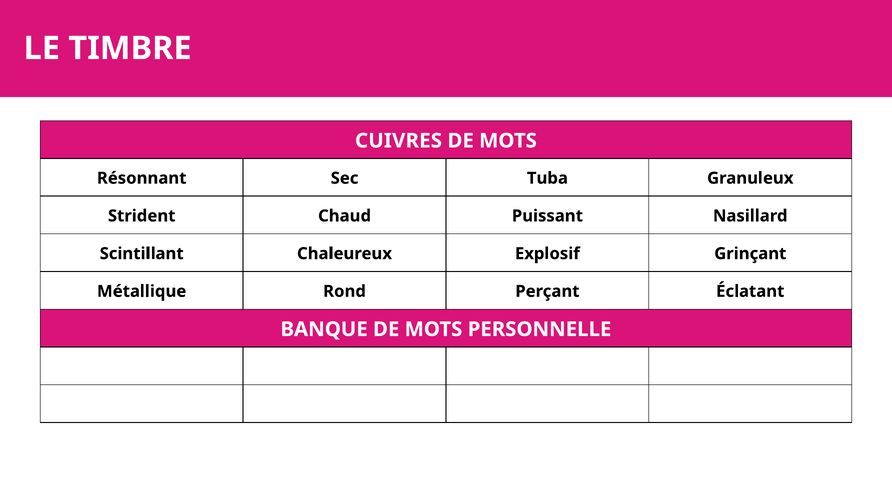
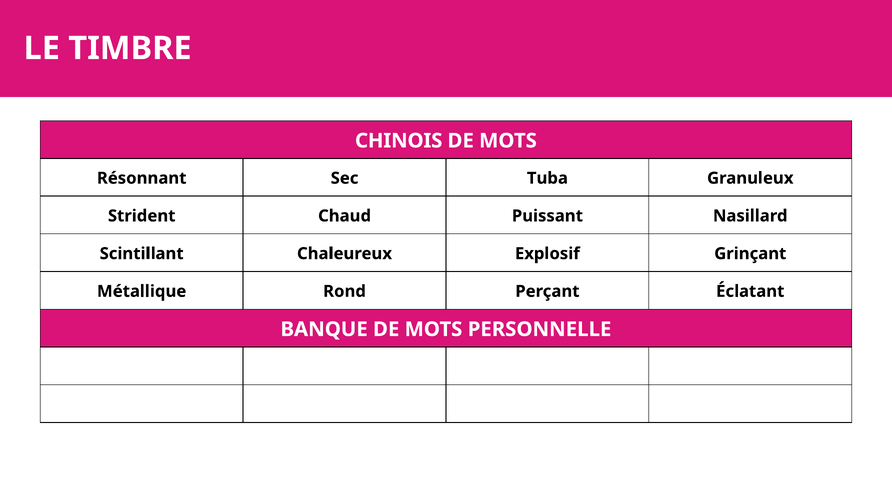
CUIVRES: CUIVRES -> CHINOIS
